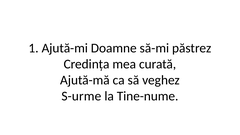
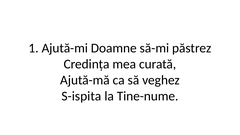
S-urme: S-urme -> S-ispita
